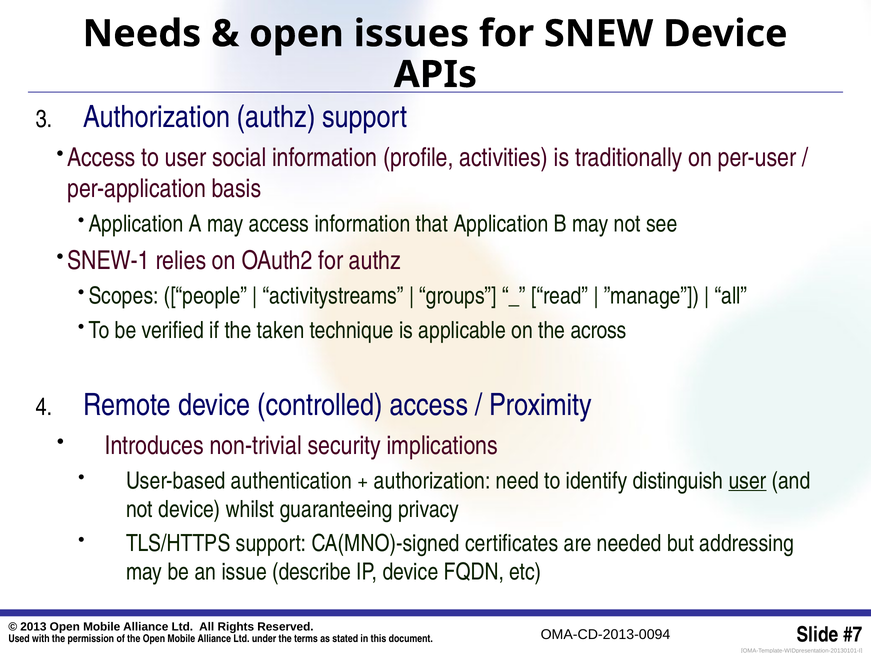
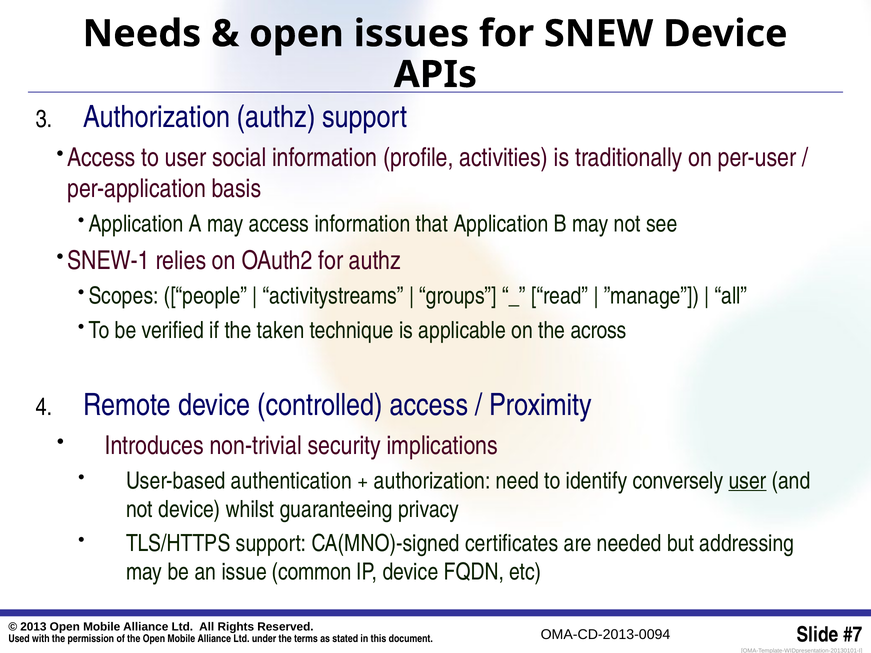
distinguish: distinguish -> conversely
describe: describe -> common
